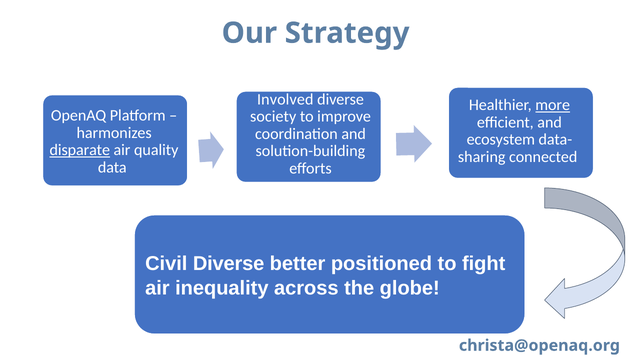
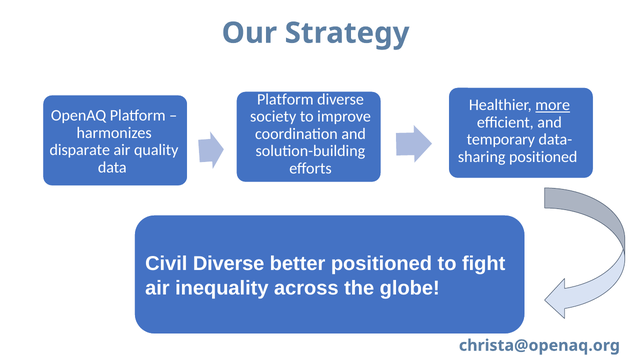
Involved at (285, 99): Involved -> Platform
ecosystem: ecosystem -> temporary
disparate underline: present -> none
connected at (543, 157): connected -> positioned
